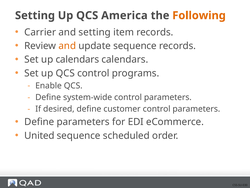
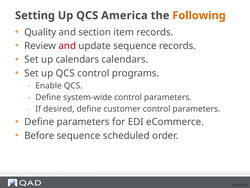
Carrier: Carrier -> Quality
and setting: setting -> section
and at (67, 46) colour: orange -> red
United: United -> Before
